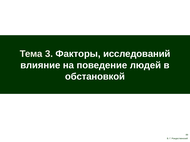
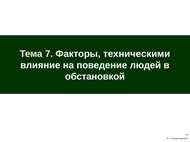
3: 3 -> 7
исследований: исследований -> техническими
